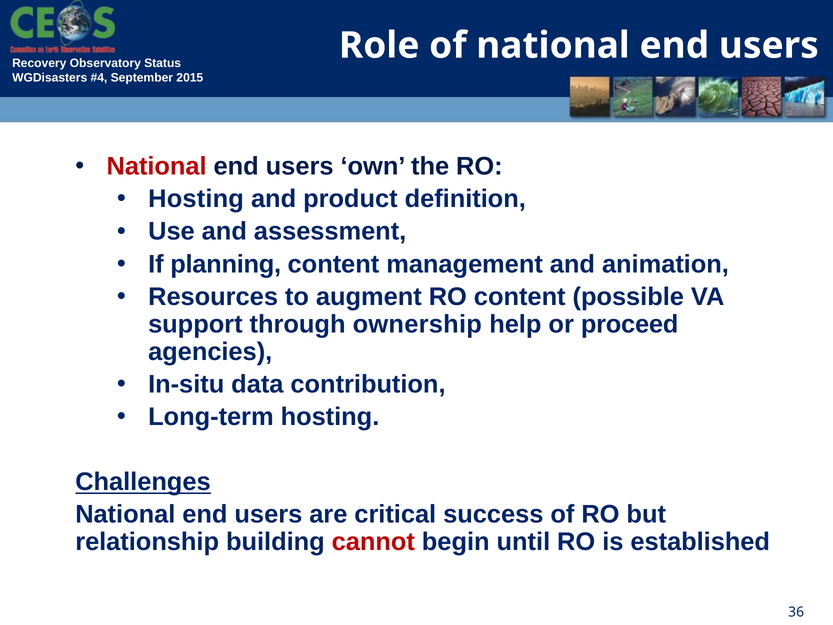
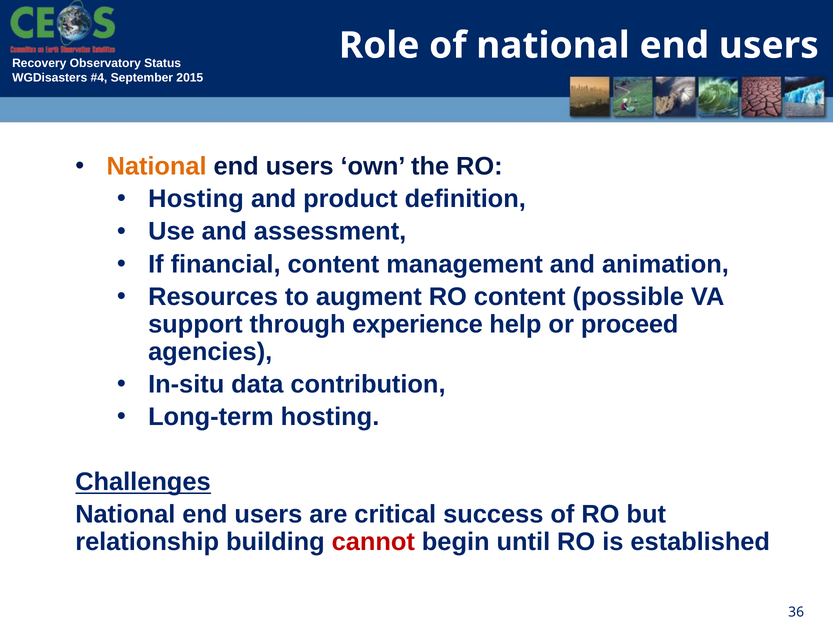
National at (157, 166) colour: red -> orange
planning: planning -> financial
ownership: ownership -> experience
